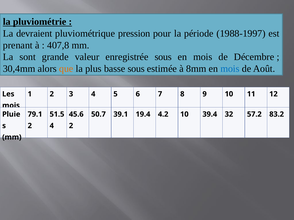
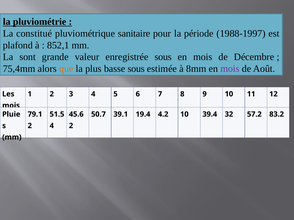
devraient: devraient -> constitué
pression: pression -> sanitaire
prenant: prenant -> plafond
407,8: 407,8 -> 852,1
30,4mm: 30,4mm -> 75,4mm
mois at (230, 69) colour: blue -> purple
